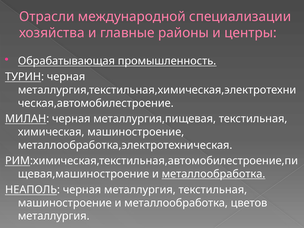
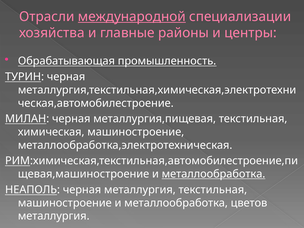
международной underline: none -> present
